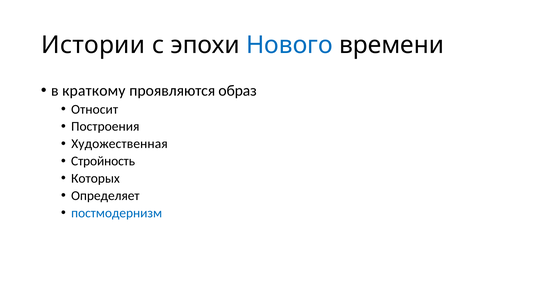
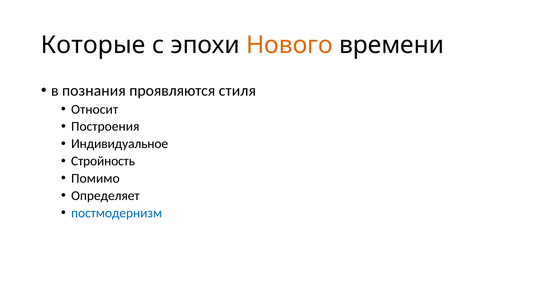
Истории: Истории -> Которые
Нового colour: blue -> orange
краткому: краткому -> познания
образ: образ -> стиля
Художественная: Художественная -> Индивидуальное
Которых: Которых -> Помимо
